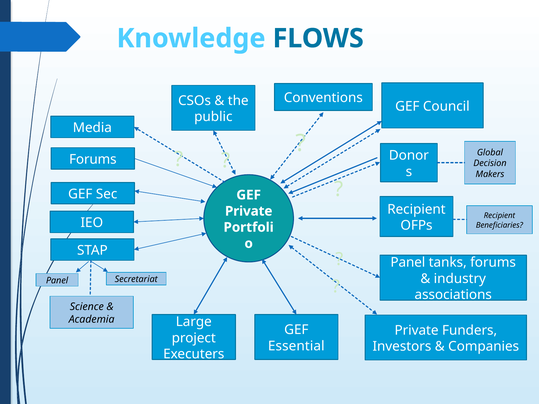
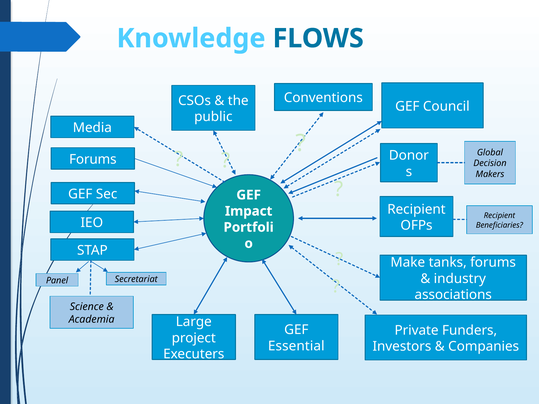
Private at (249, 211): Private -> Impact
Panel at (408, 263): Panel -> Make
